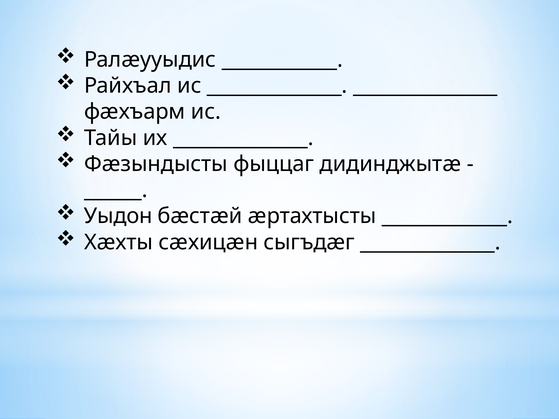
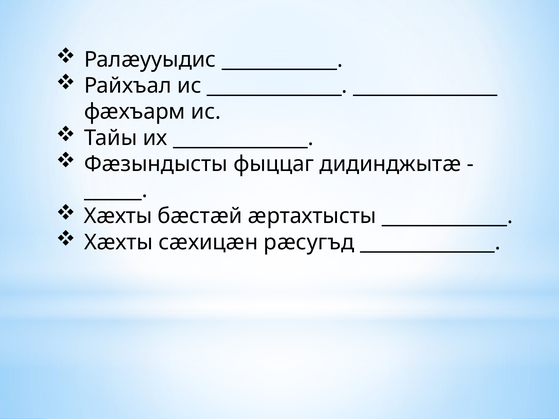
Уыдон at (118, 216): Уыдон -> Хæхты
сыгъдæг: сыгъдæг -> рæсугъд
